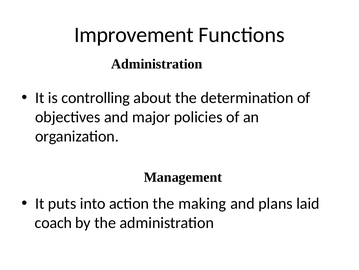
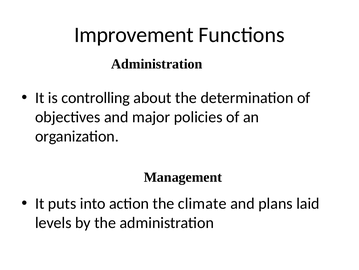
making: making -> climate
coach: coach -> levels
